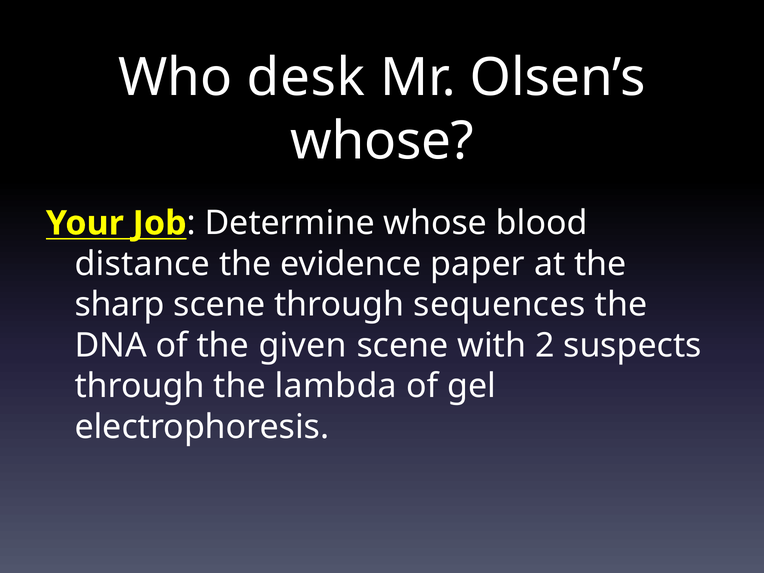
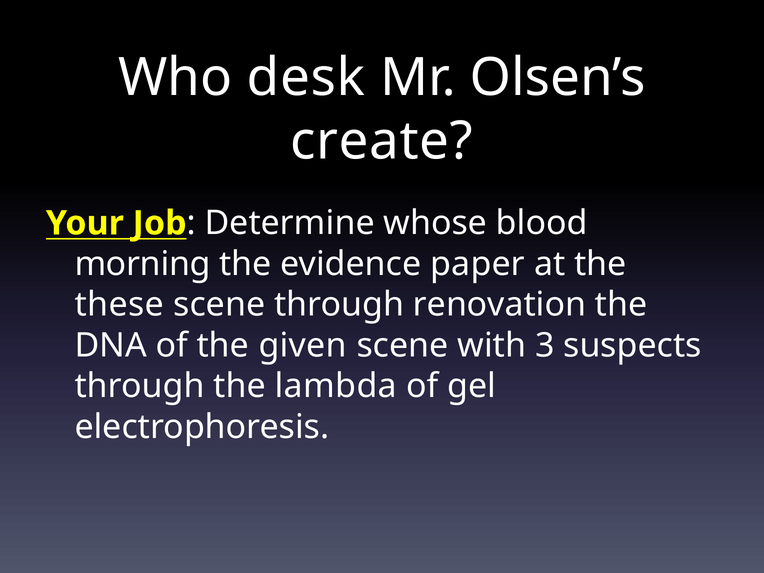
whose at (382, 141): whose -> create
distance: distance -> morning
sharp: sharp -> these
sequences: sequences -> renovation
2: 2 -> 3
